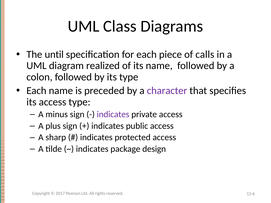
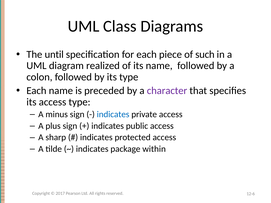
calls: calls -> such
indicates at (113, 114) colour: purple -> blue
design: design -> within
